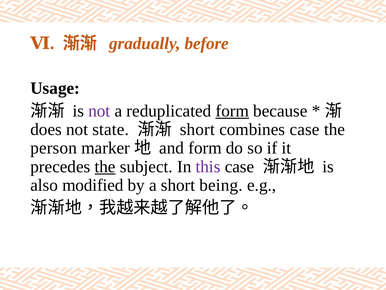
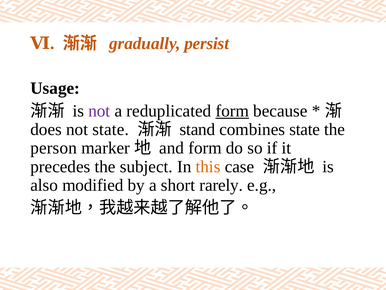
before: before -> persist
short at (197, 129): short -> stand
combines case: case -> state
the at (105, 166) underline: present -> none
this colour: purple -> orange
being: being -> rarely
